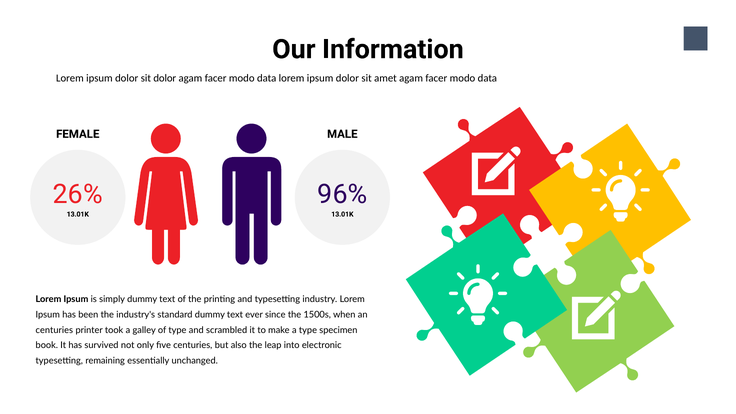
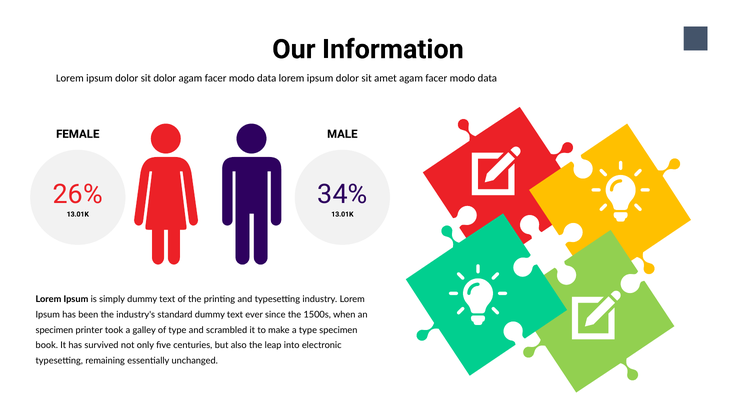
96%: 96% -> 34%
centuries at (54, 330): centuries -> specimen
